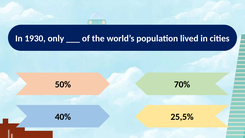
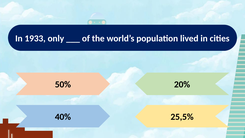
1930: 1930 -> 1933
70%: 70% -> 20%
